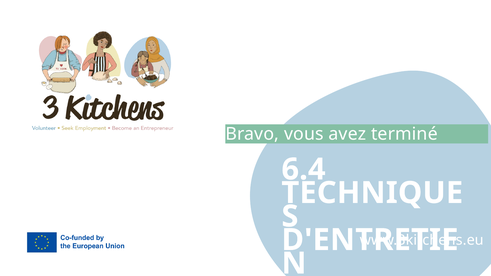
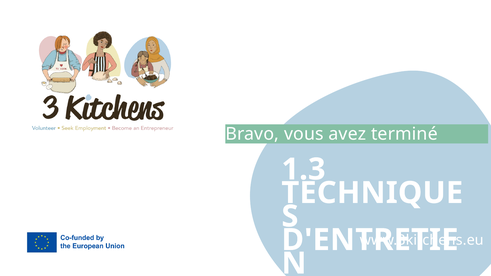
6.4: 6.4 -> 1.3
